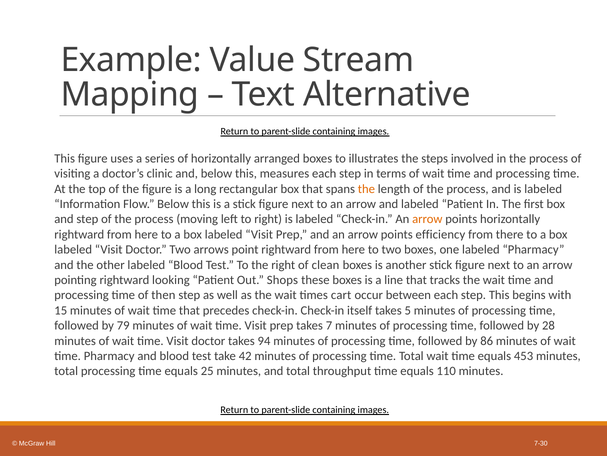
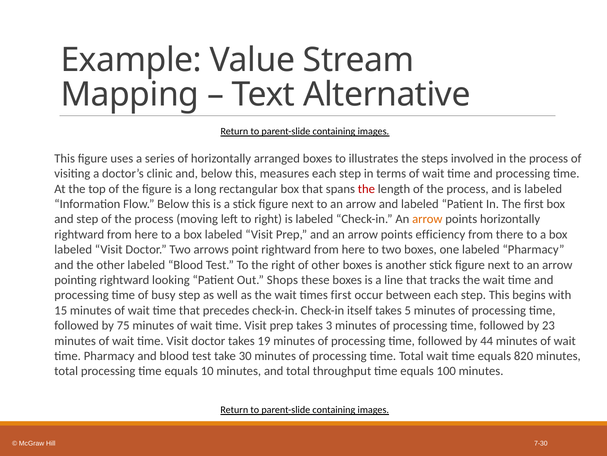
the at (366, 189) colour: orange -> red
of clean: clean -> other
then: then -> busy
times cart: cart -> first
79: 79 -> 75
7: 7 -> 3
28: 28 -> 23
94: 94 -> 19
86: 86 -> 44
42: 42 -> 30
453: 453 -> 820
25: 25 -> 10
110: 110 -> 100
